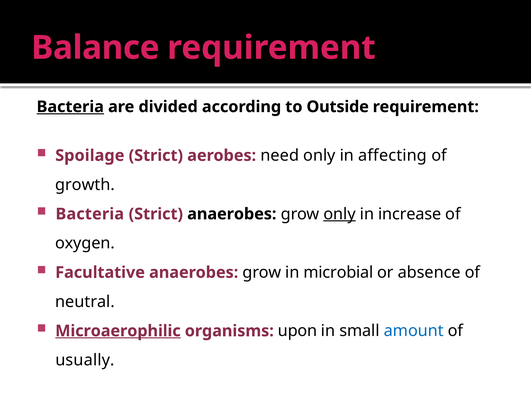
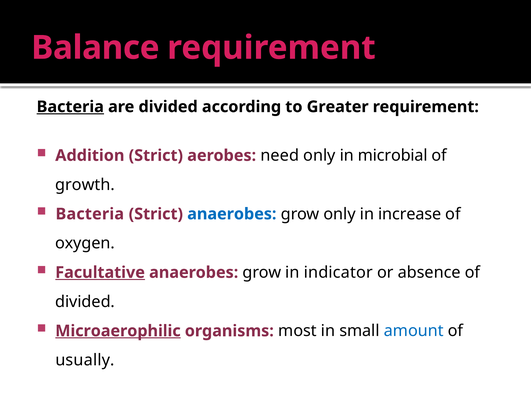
Outside: Outside -> Greater
Spoilage: Spoilage -> Addition
affecting: affecting -> microbial
anaerobes at (232, 214) colour: black -> blue
only at (340, 214) underline: present -> none
Facultative underline: none -> present
microbial: microbial -> indicator
neutral at (85, 301): neutral -> divided
upon: upon -> most
